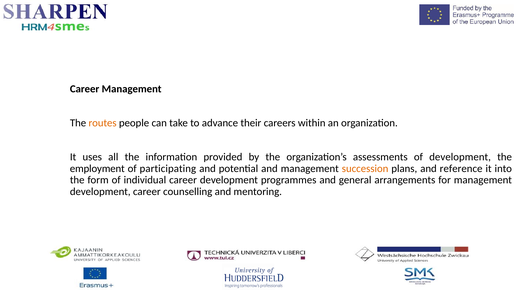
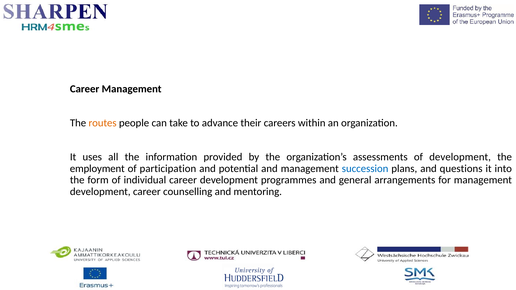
participating: participating -> participation
succession colour: orange -> blue
reference: reference -> questions
